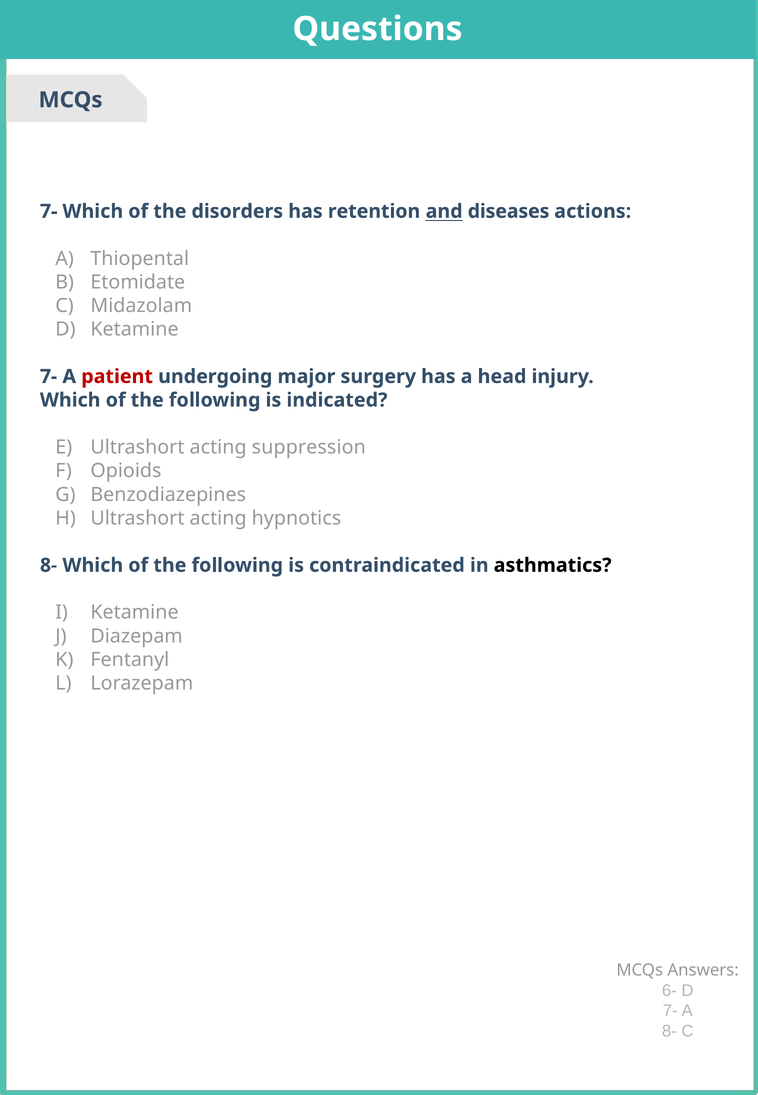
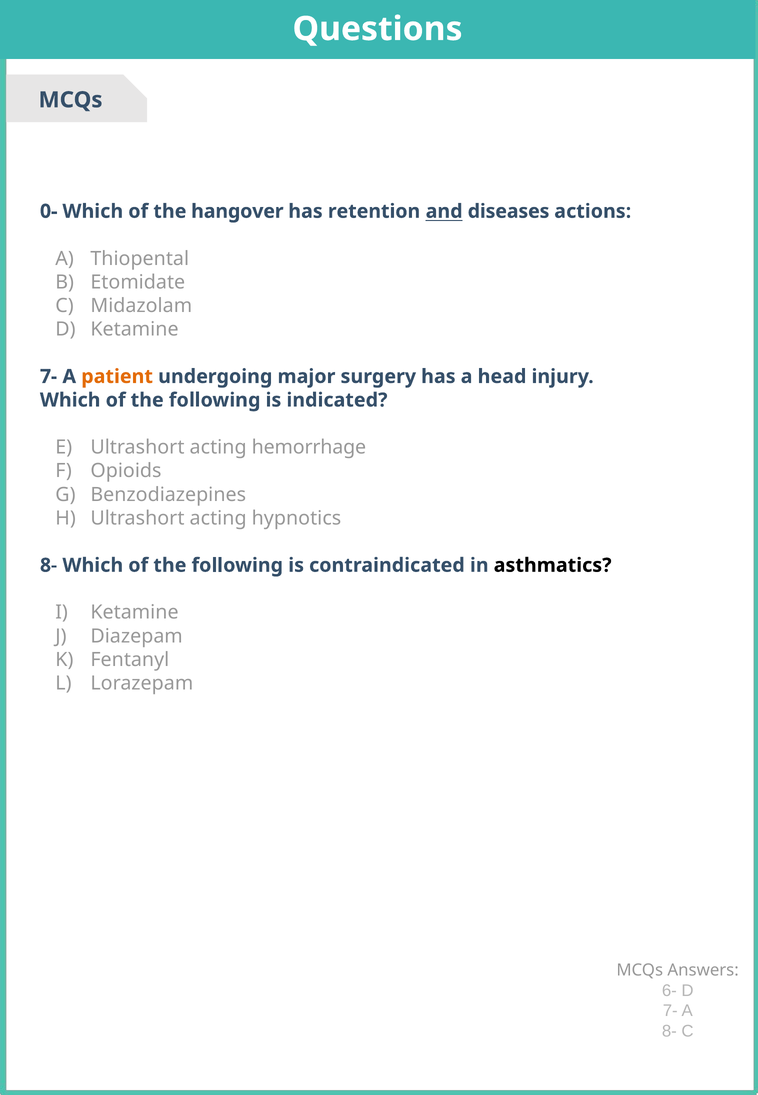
7- at (49, 211): 7- -> 0-
disorders: disorders -> hangover
patient colour: red -> orange
suppression: suppression -> hemorrhage
